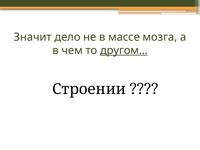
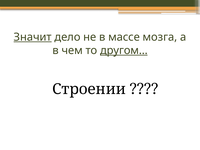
Значит underline: none -> present
